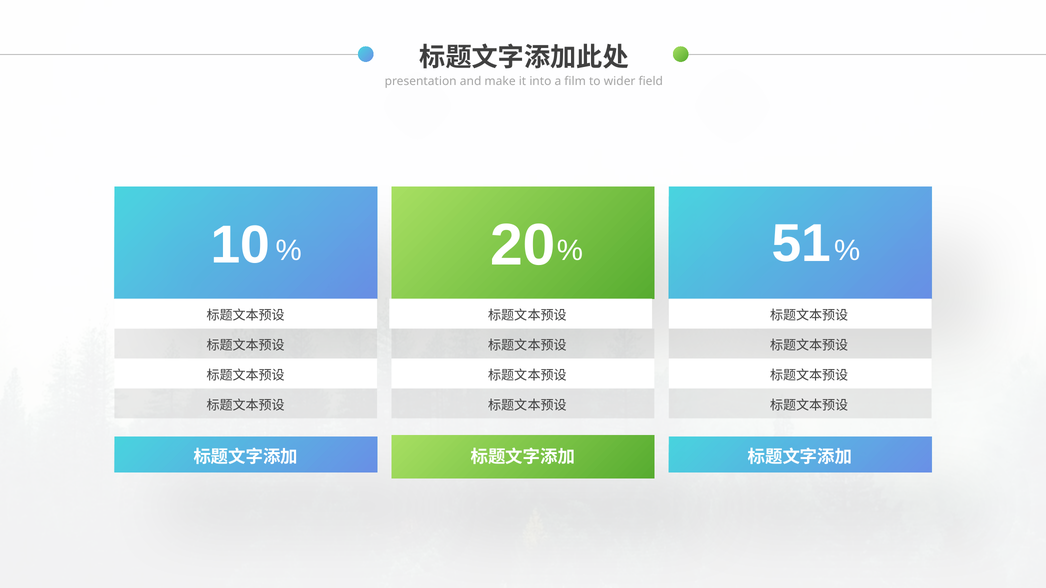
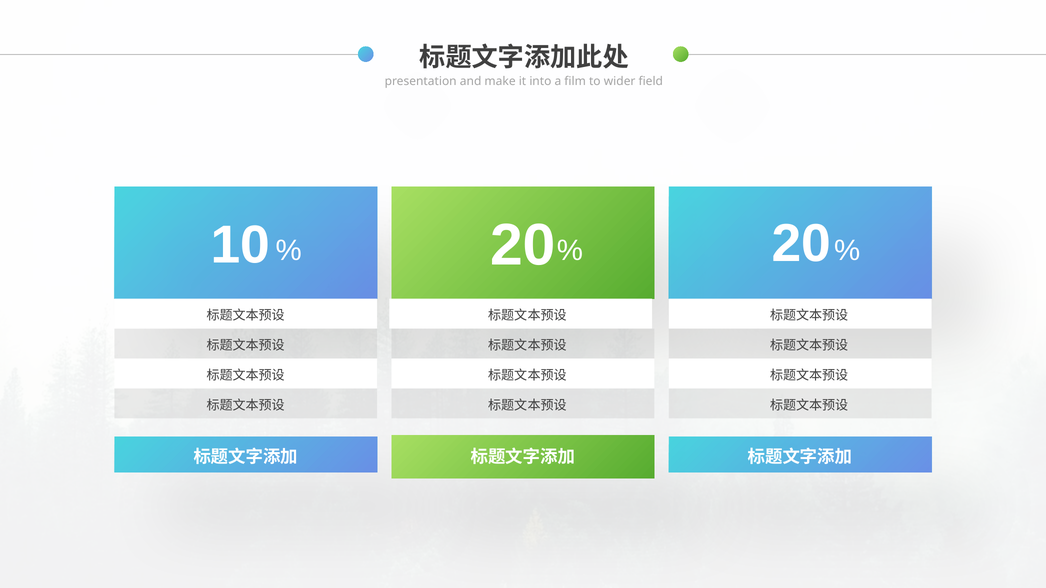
51 at (801, 244): 51 -> 20
